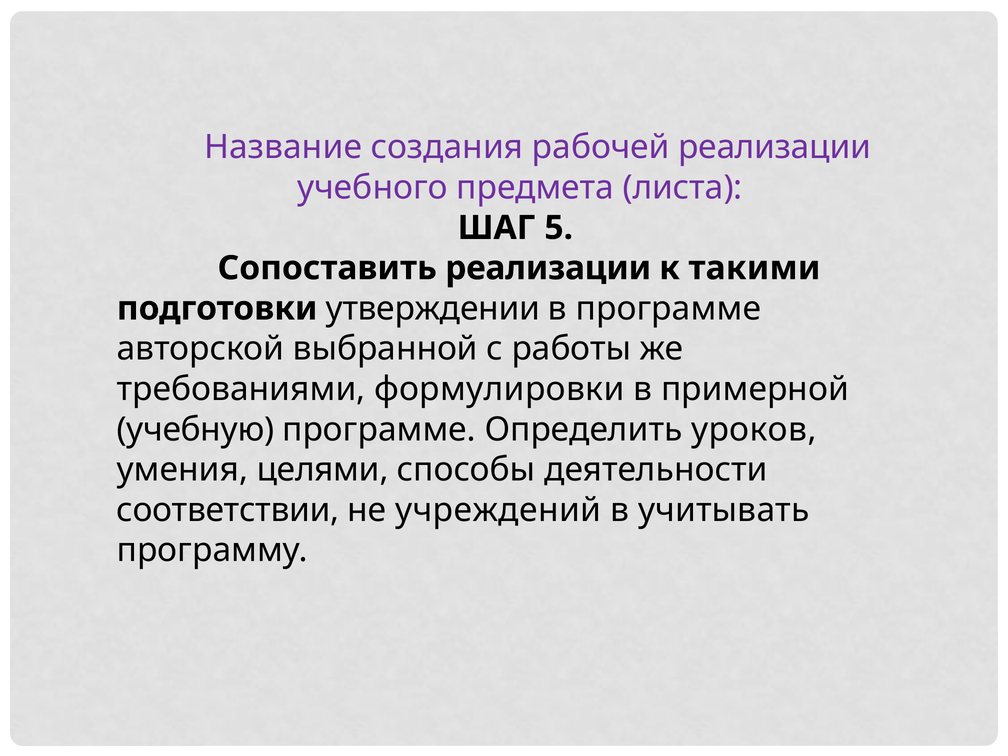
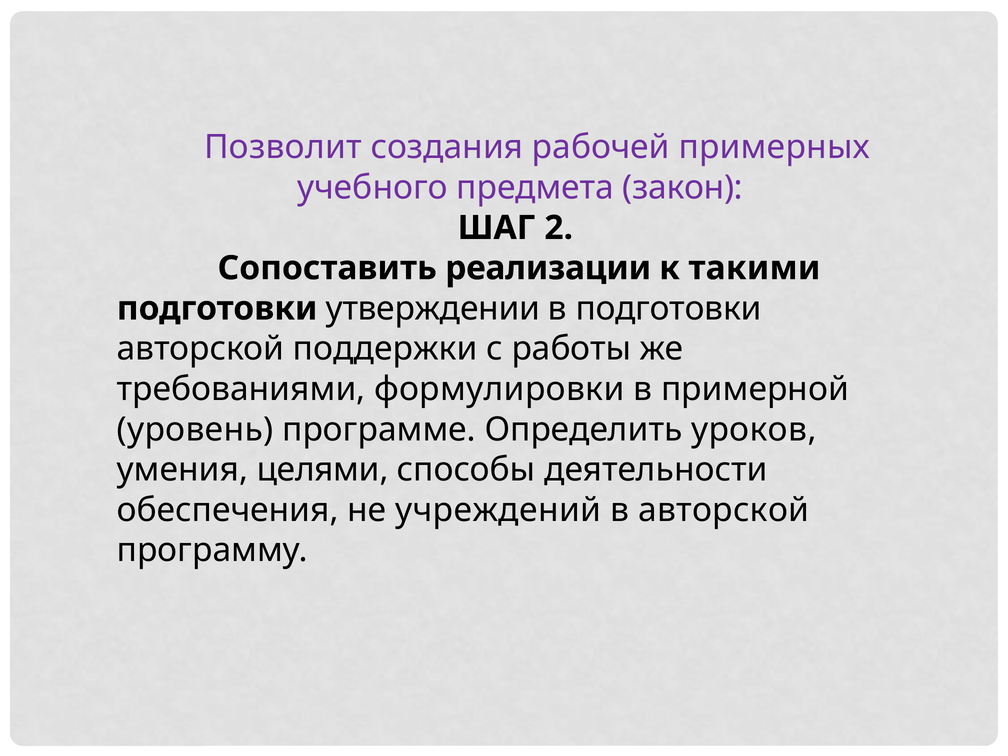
Название: Название -> Позволит
рабочей реализации: реализации -> примерных
листа: листа -> закон
5: 5 -> 2
в программе: программе -> подготовки
выбранной: выбранной -> поддержки
учебную: учебную -> уровень
соответствии: соответствии -> обеспечения
в учитывать: учитывать -> авторской
